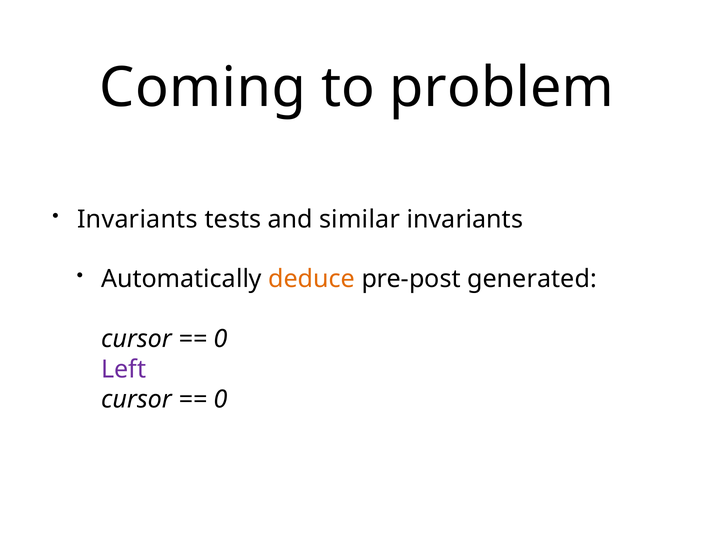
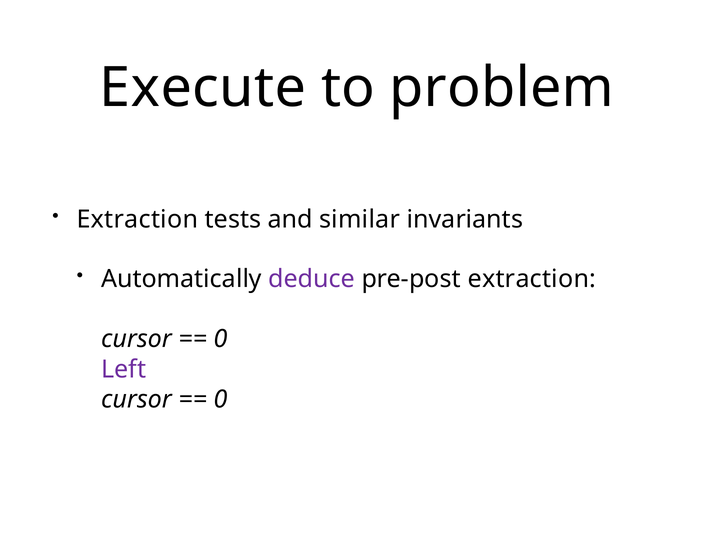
Coming: Coming -> Execute
Invariants at (137, 219): Invariants -> Extraction
deduce colour: orange -> purple
pre-post generated: generated -> extraction
